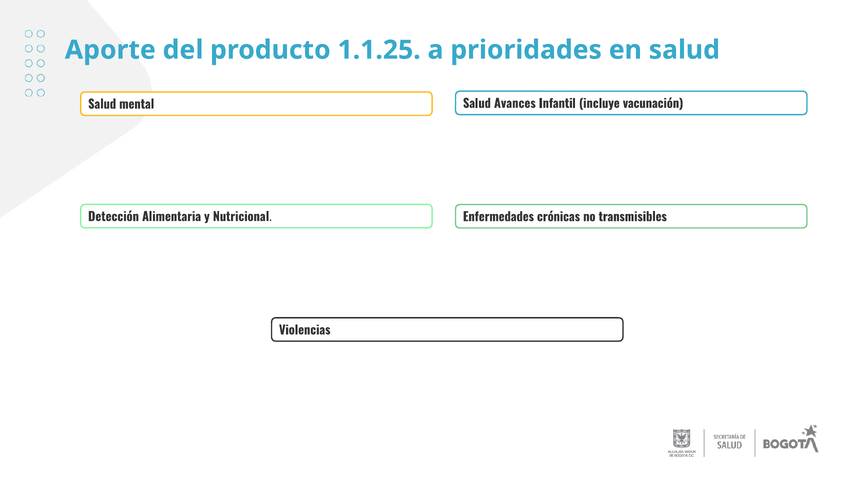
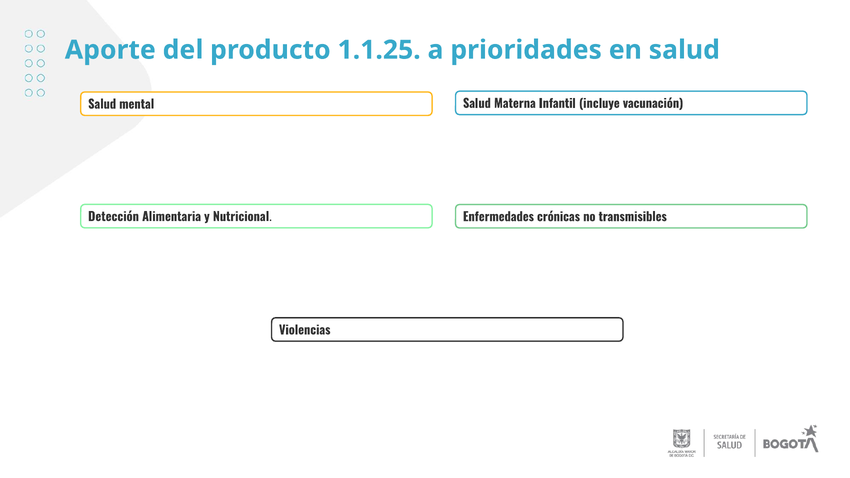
Avances: Avances -> Materna
